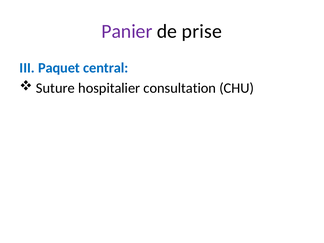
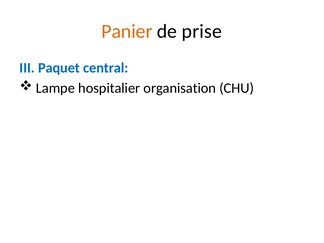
Panier colour: purple -> orange
Suture: Suture -> Lampe
consultation: consultation -> organisation
